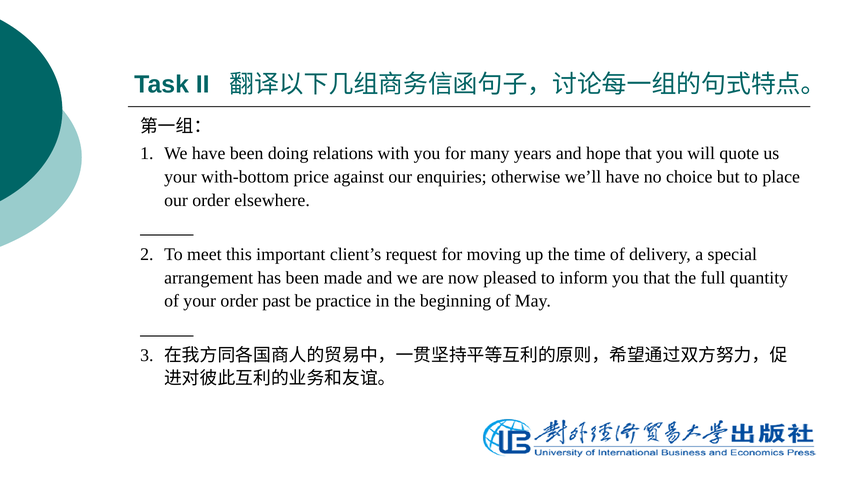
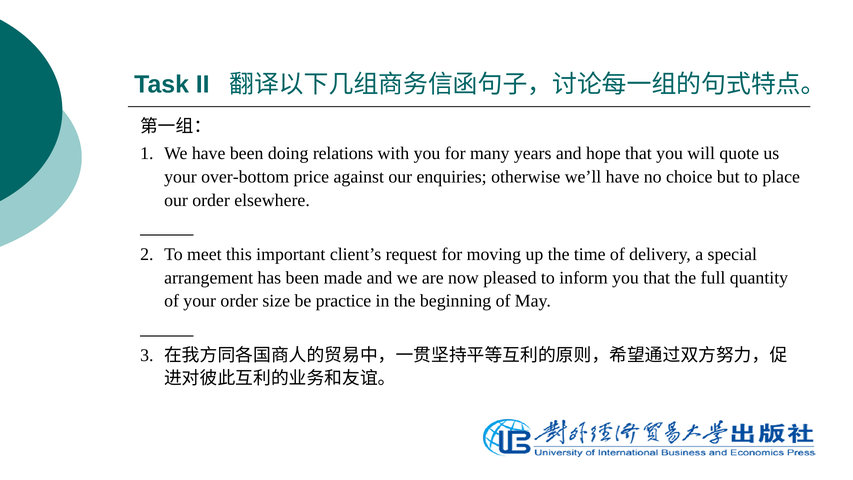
with-bottom: with-bottom -> over-bottom
past: past -> size
